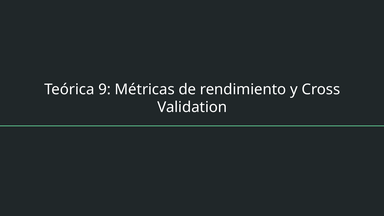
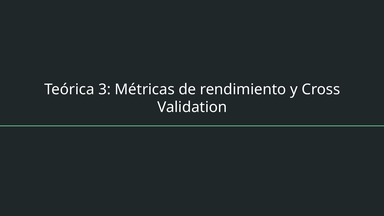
9: 9 -> 3
